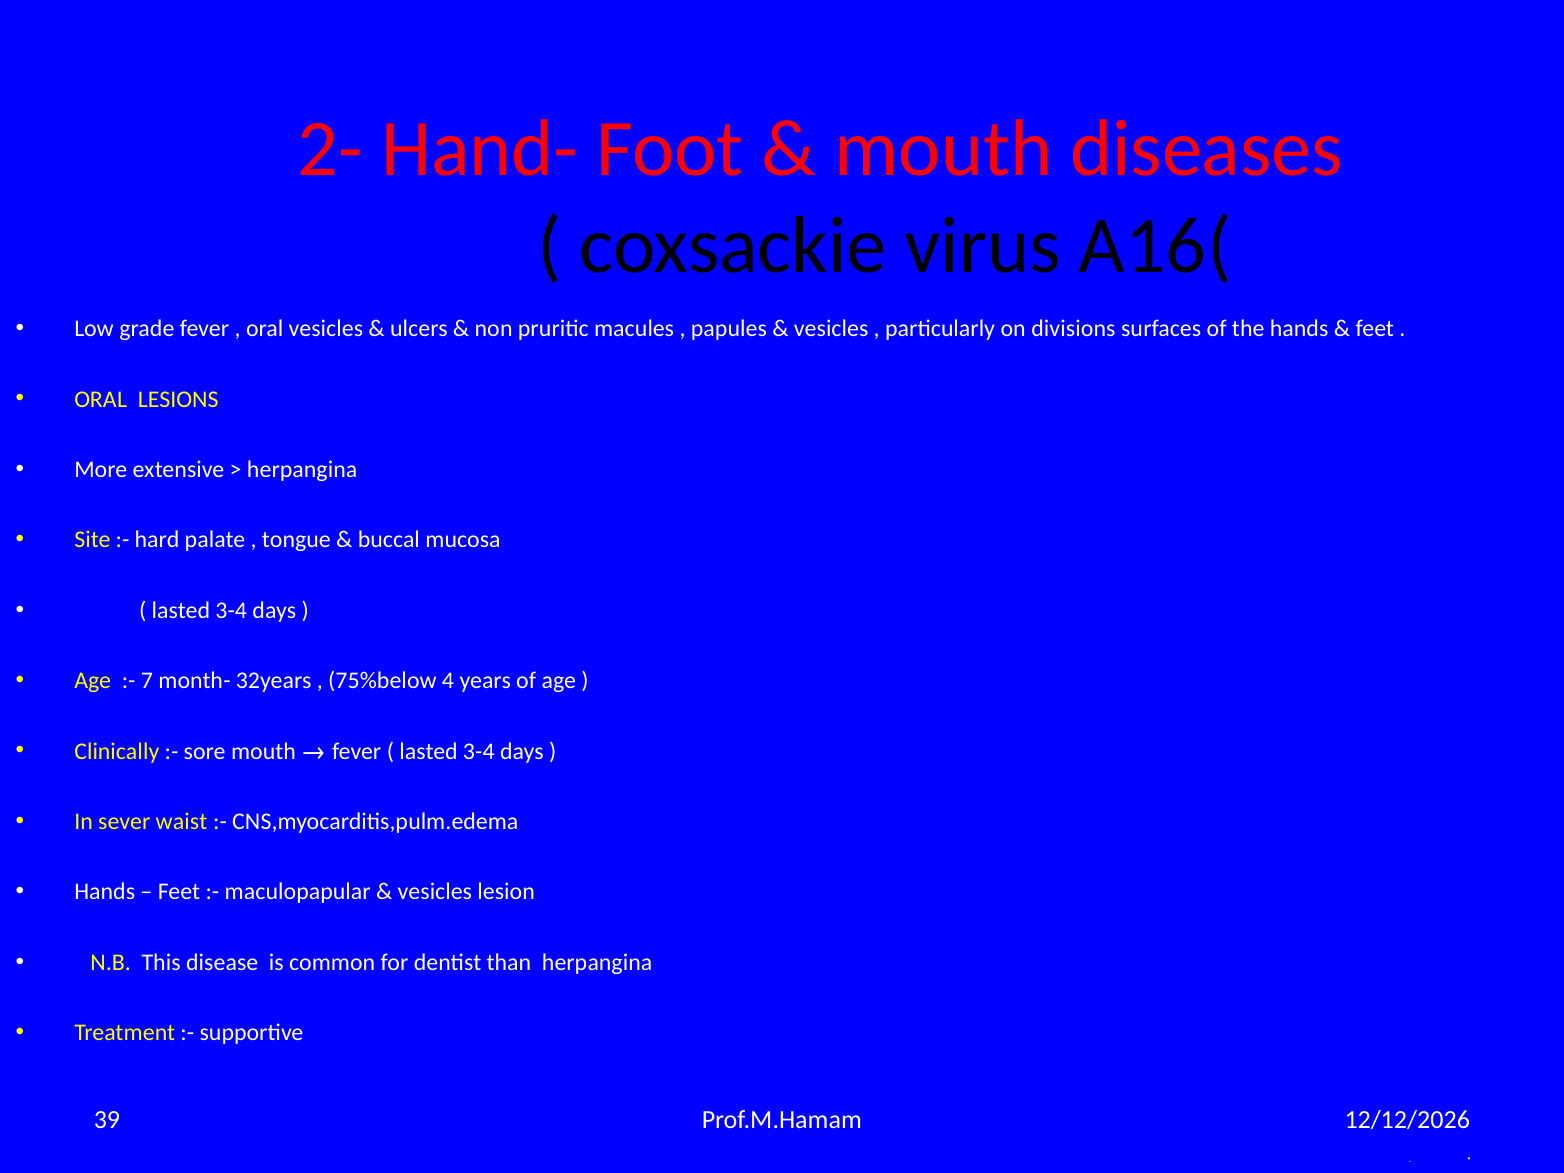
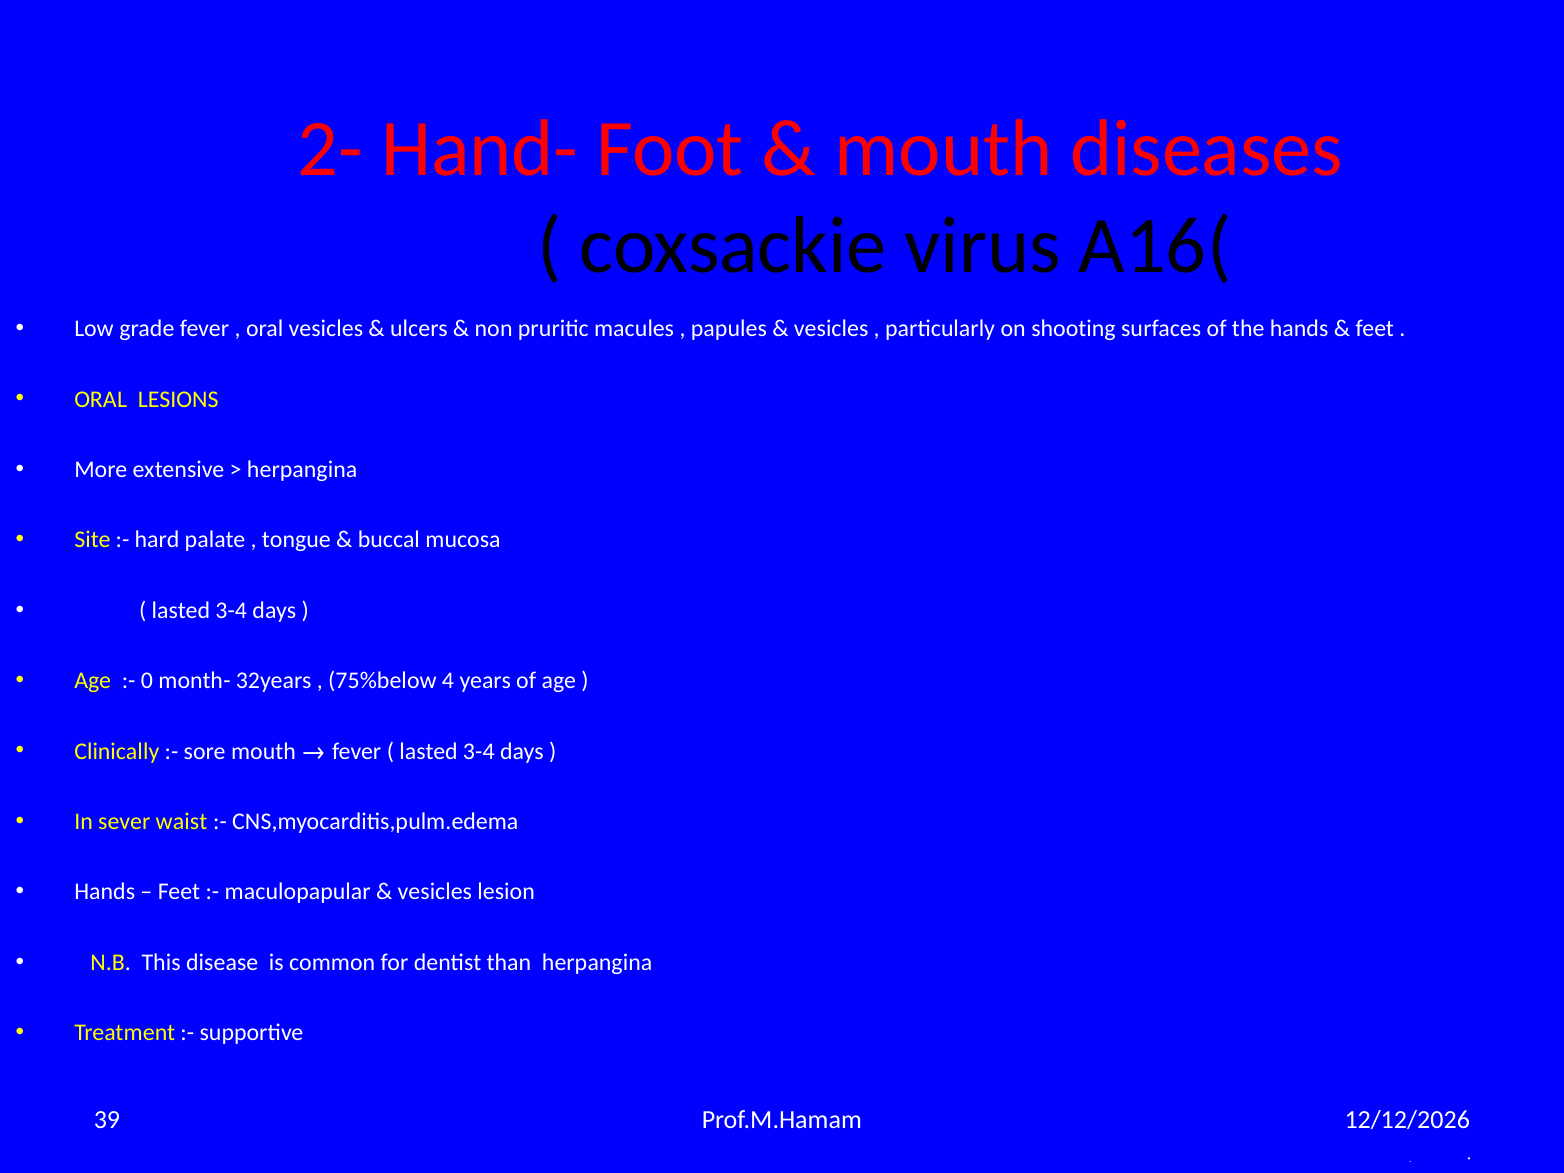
divisions: divisions -> shooting
7: 7 -> 0
